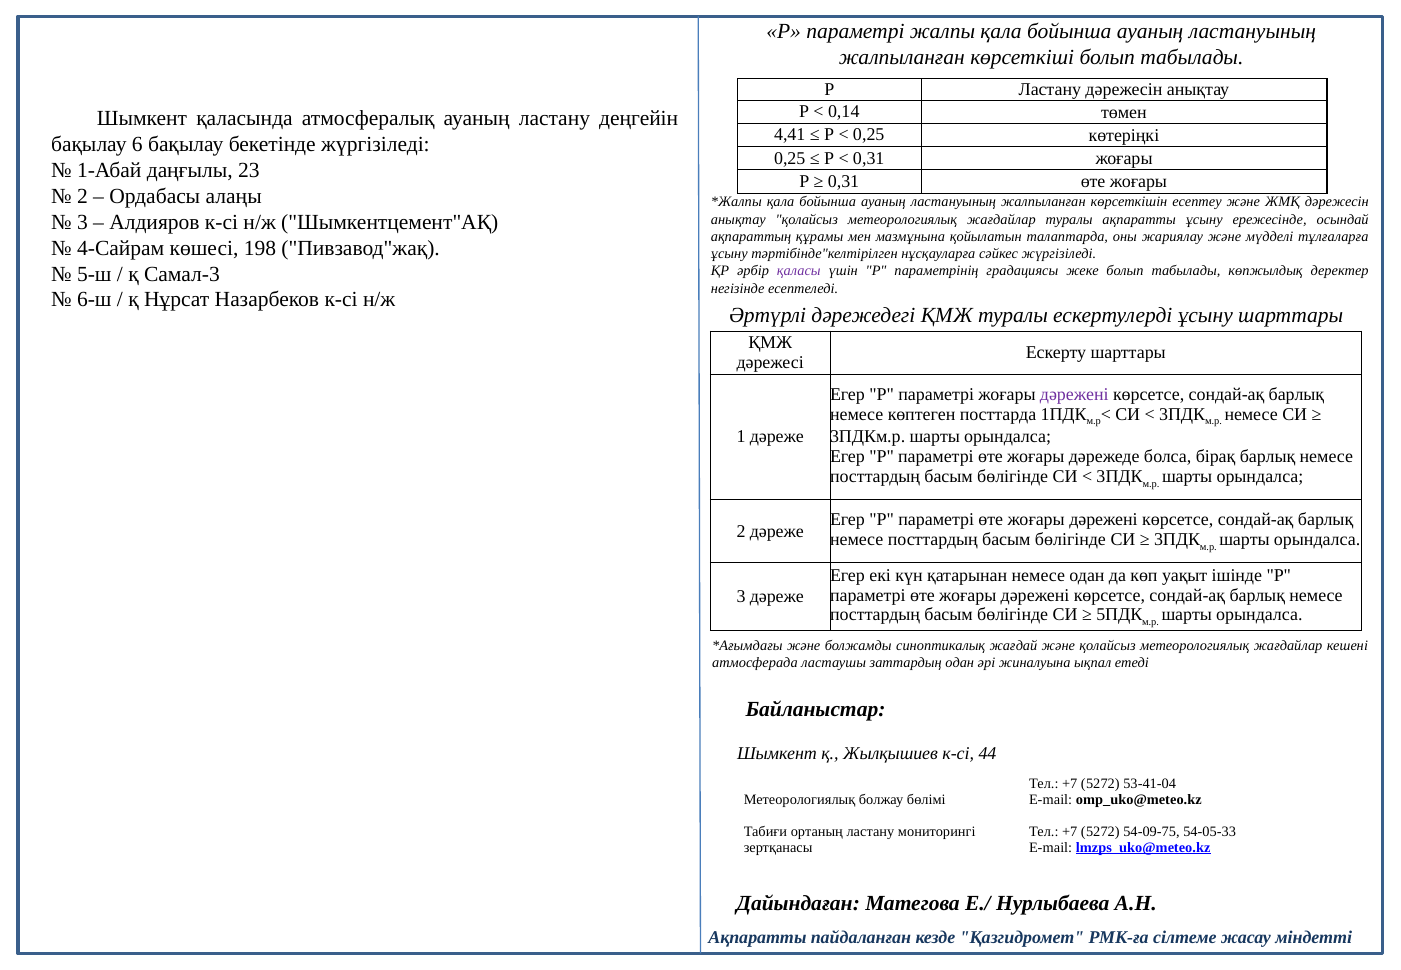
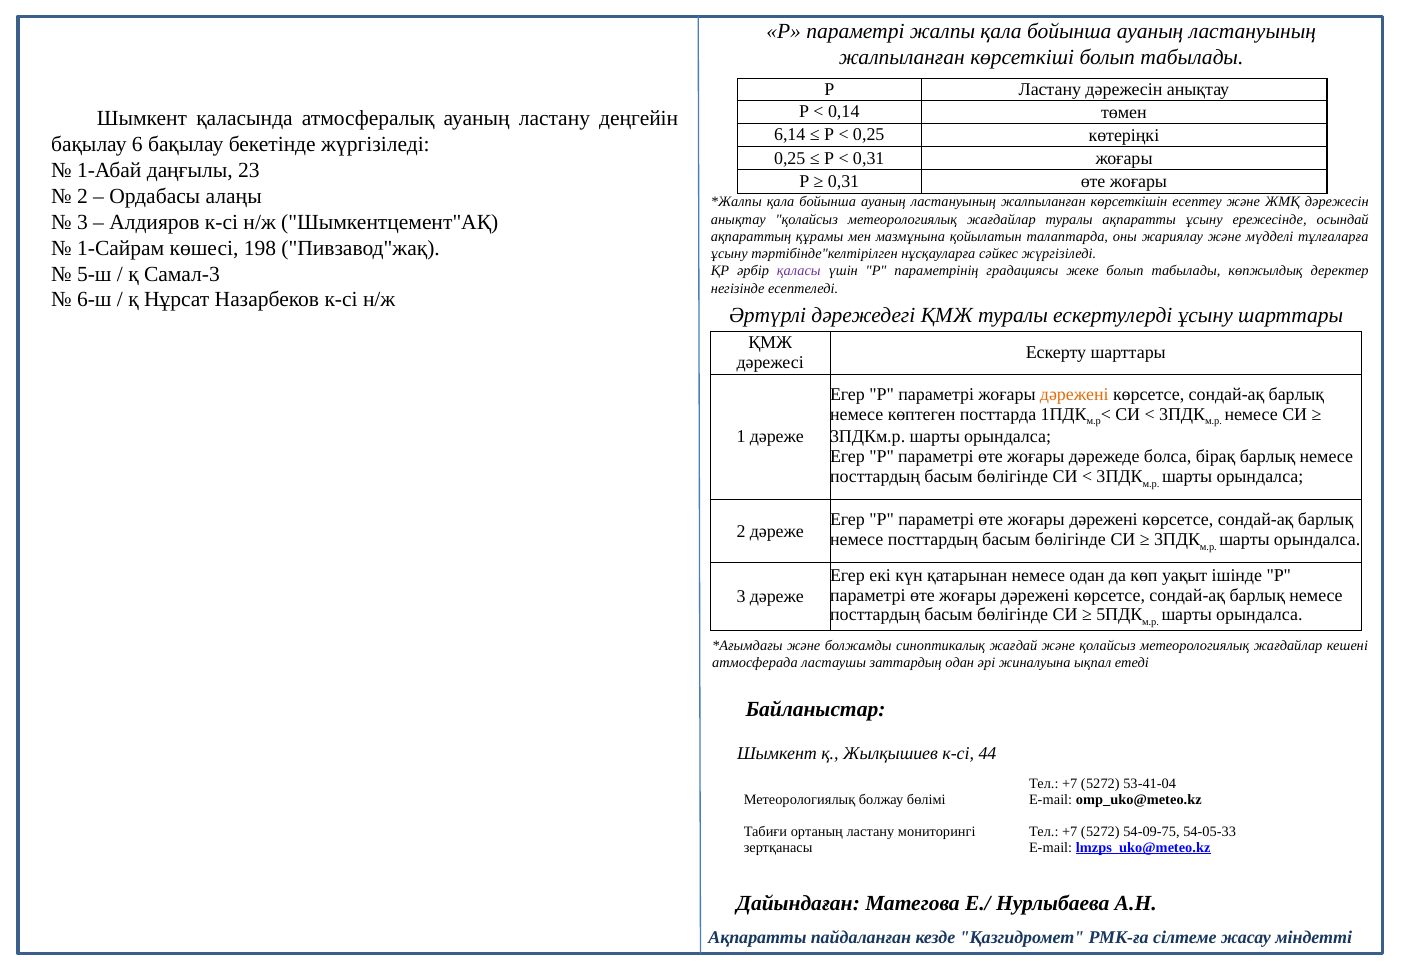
4,41: 4,41 -> 6,14
4-Сайрам: 4-Сайрам -> 1-Сайрам
дәрежені at (1074, 395) colour: purple -> orange
